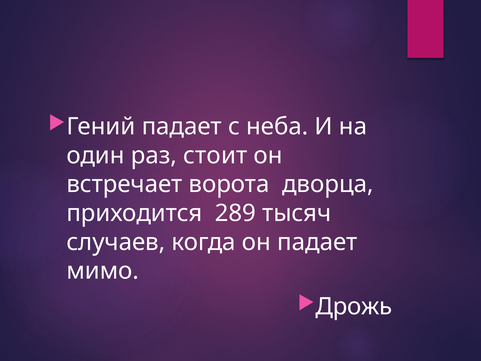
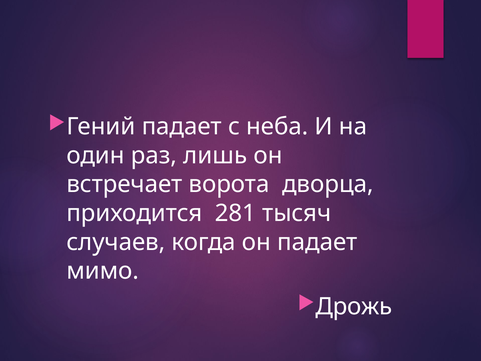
стоит: стоит -> лишь
289: 289 -> 281
